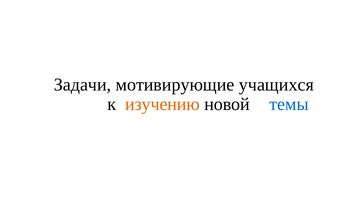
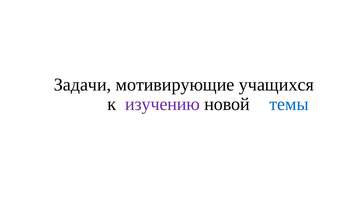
изучению colour: orange -> purple
